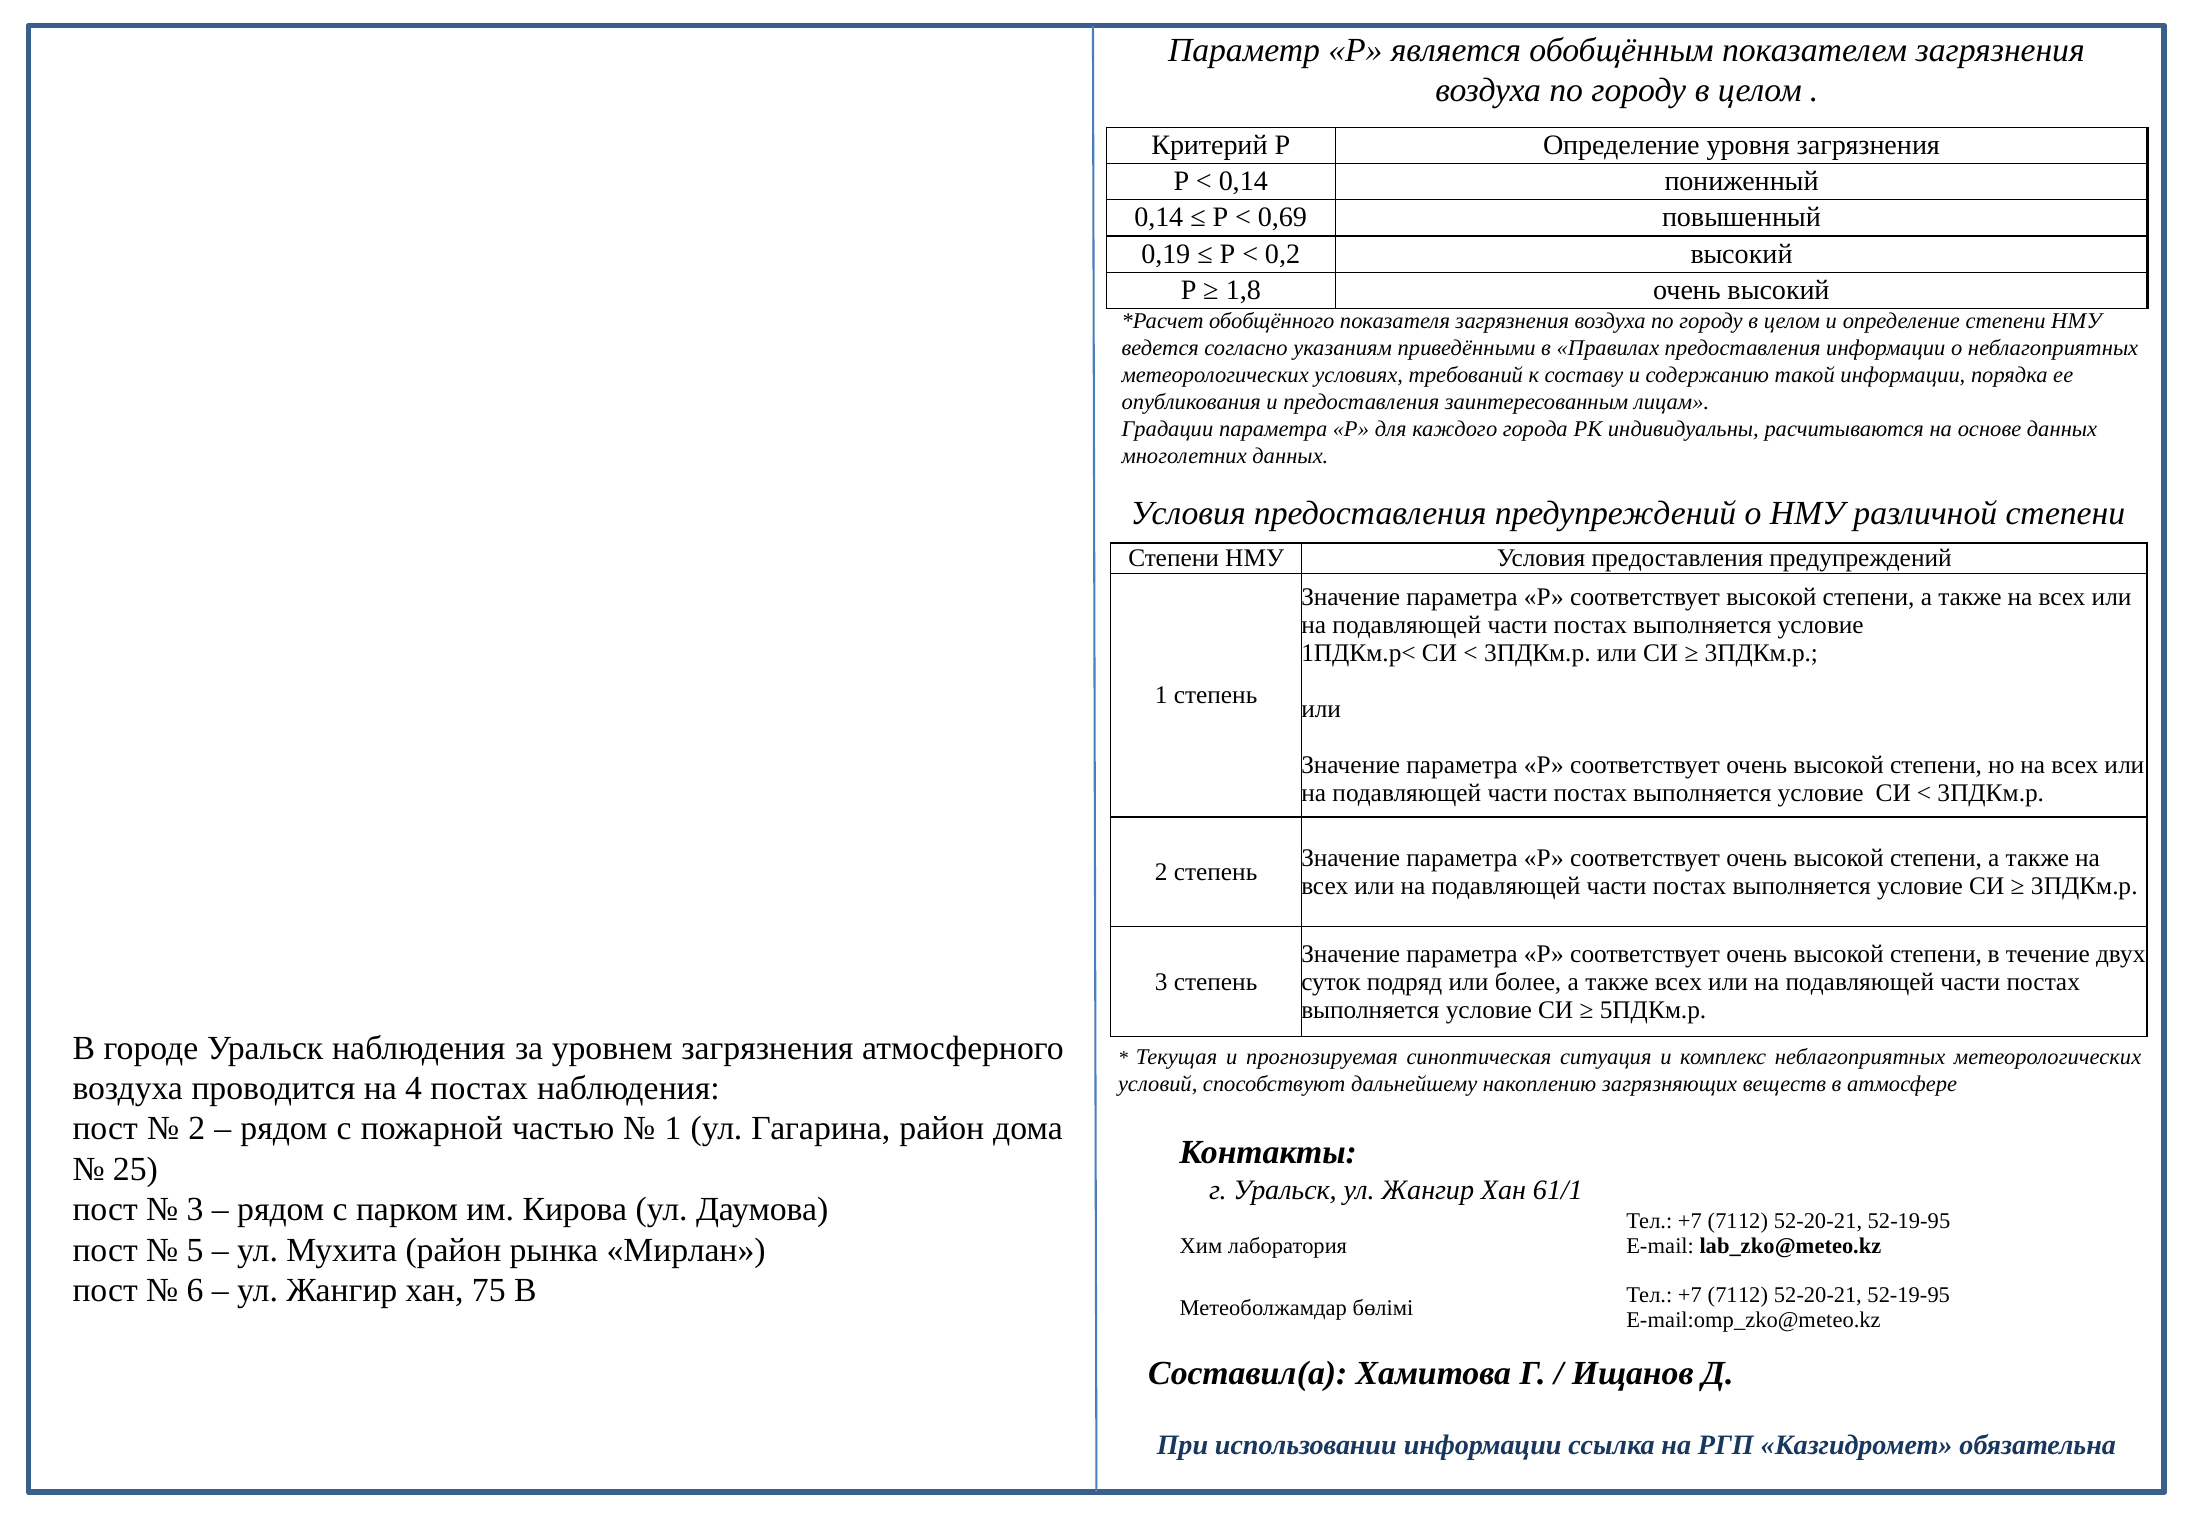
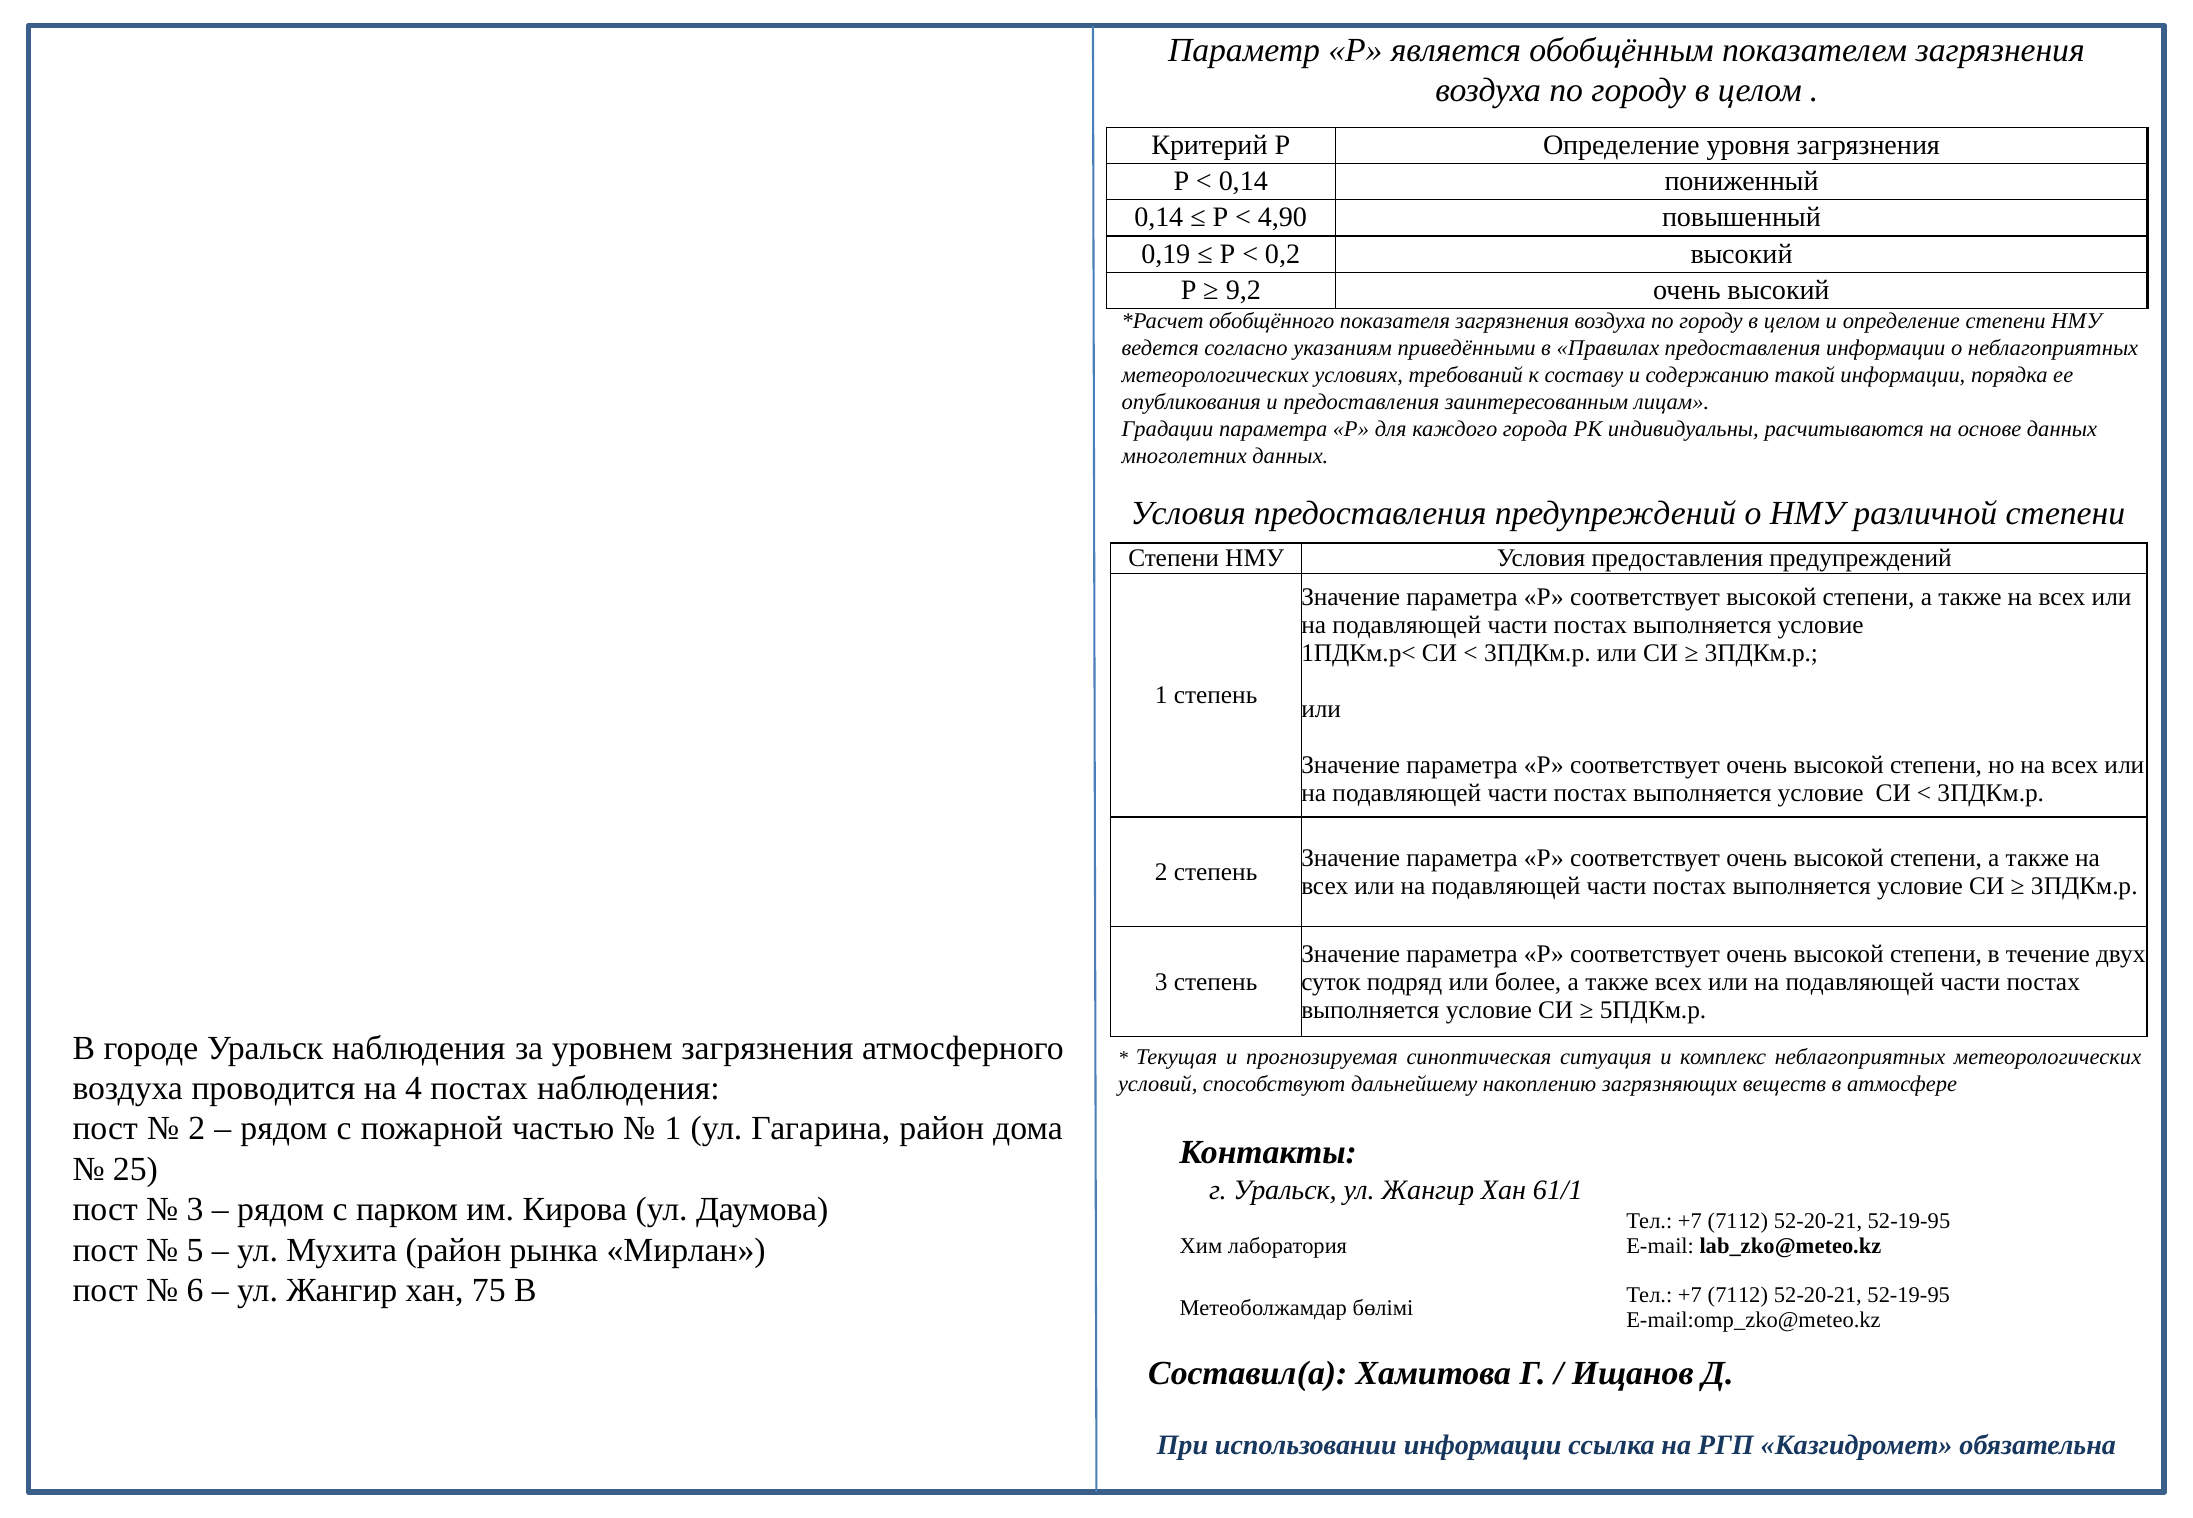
0,69: 0,69 -> 4,90
1,8: 1,8 -> 9,2
